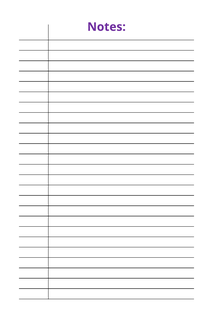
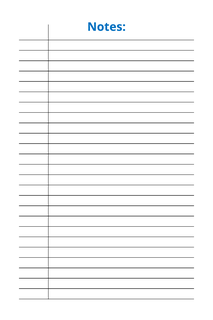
Notes colour: purple -> blue
